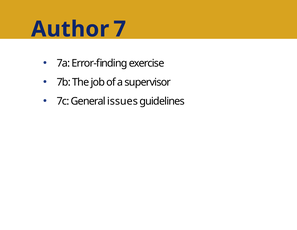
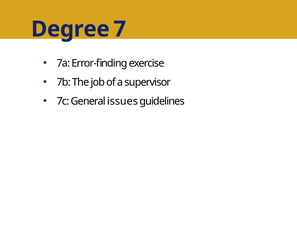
Author at (70, 29): Author -> Degree
